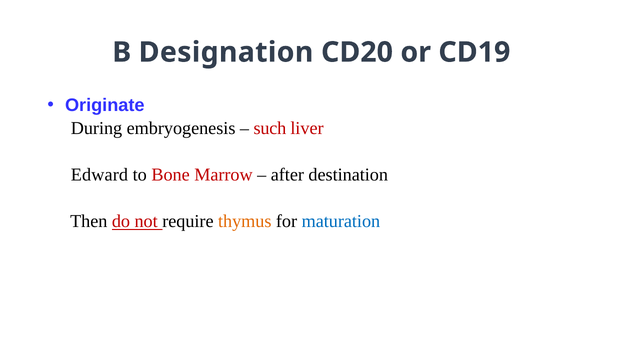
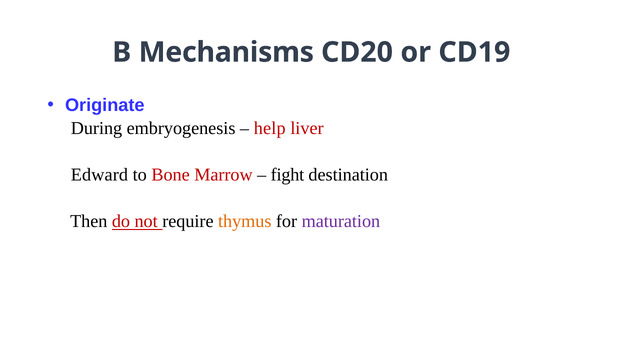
Designation: Designation -> Mechanisms
such: such -> help
after: after -> fight
maturation colour: blue -> purple
